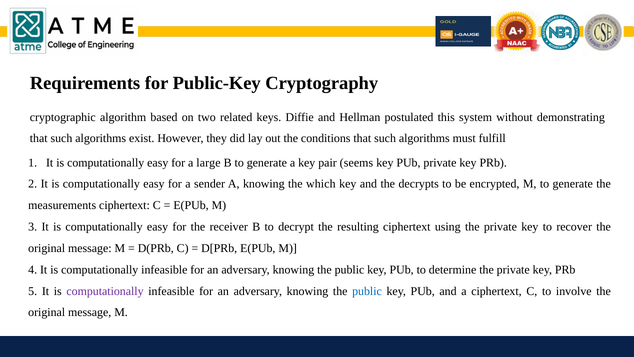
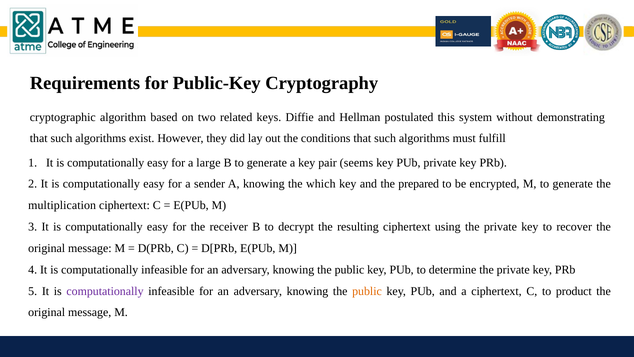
decrypts: decrypts -> prepared
measurements: measurements -> multiplication
public at (367, 291) colour: blue -> orange
involve: involve -> product
